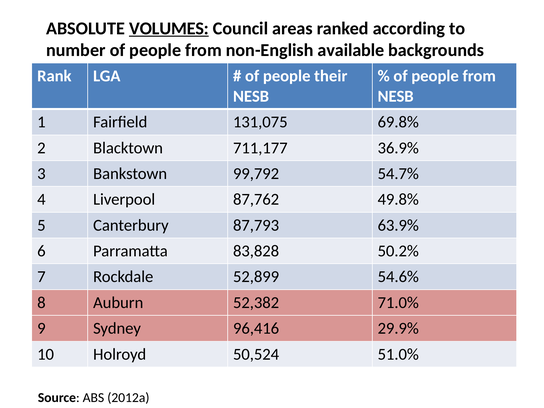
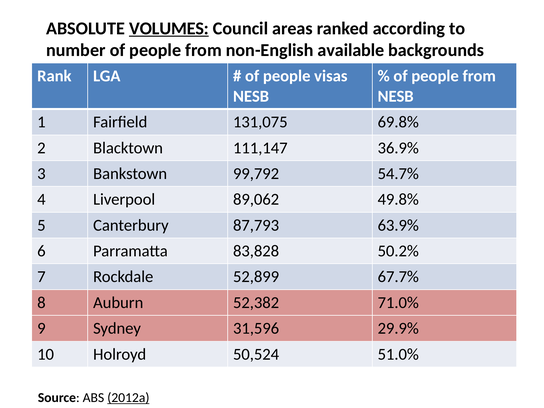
their: their -> visas
711,177: 711,177 -> 111,147
87,762: 87,762 -> 89,062
54.6%: 54.6% -> 67.7%
96,416: 96,416 -> 31,596
2012a underline: none -> present
